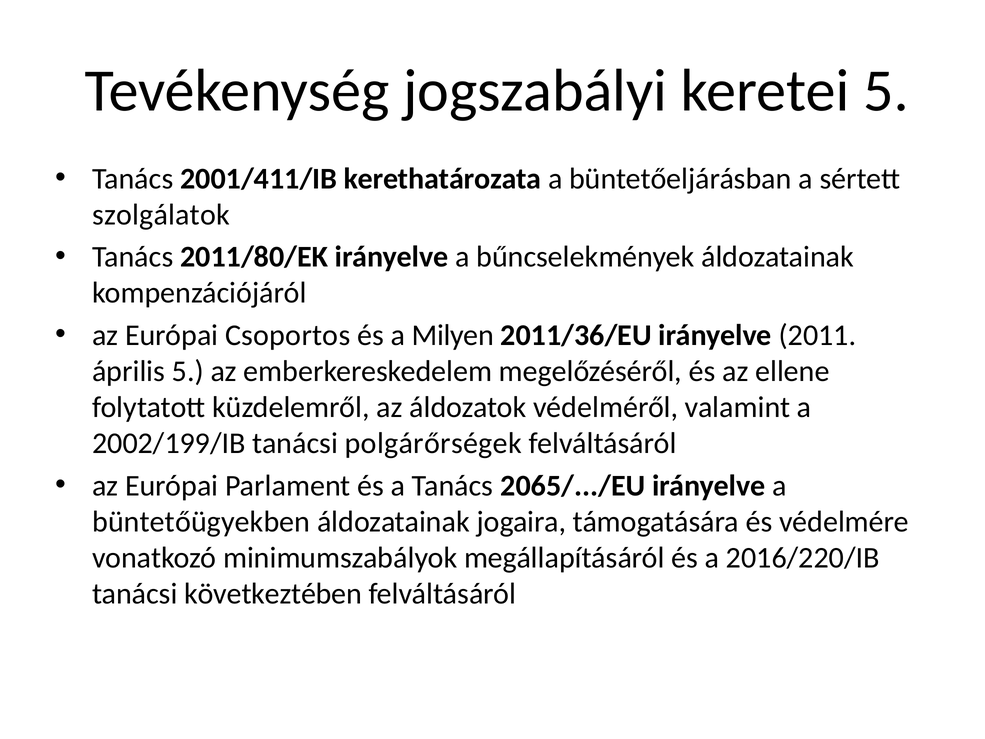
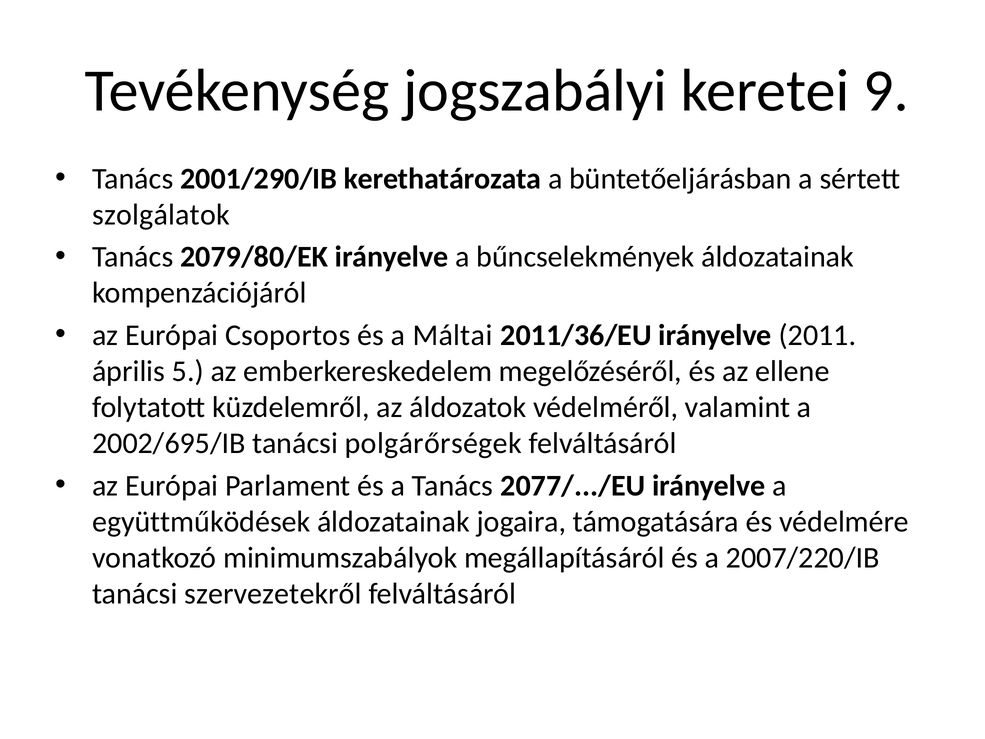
keretei 5: 5 -> 9
2001/411/IB: 2001/411/IB -> 2001/290/IB
2011/80/EK: 2011/80/EK -> 2079/80/EK
Milyen: Milyen -> Máltai
2002/199/IB: 2002/199/IB -> 2002/695/IB
2065/.../EU: 2065/.../EU -> 2077/.../EU
büntetőügyekben: büntetőügyekben -> együttműködések
2016/220/IB: 2016/220/IB -> 2007/220/IB
következtében: következtében -> szervezetekről
